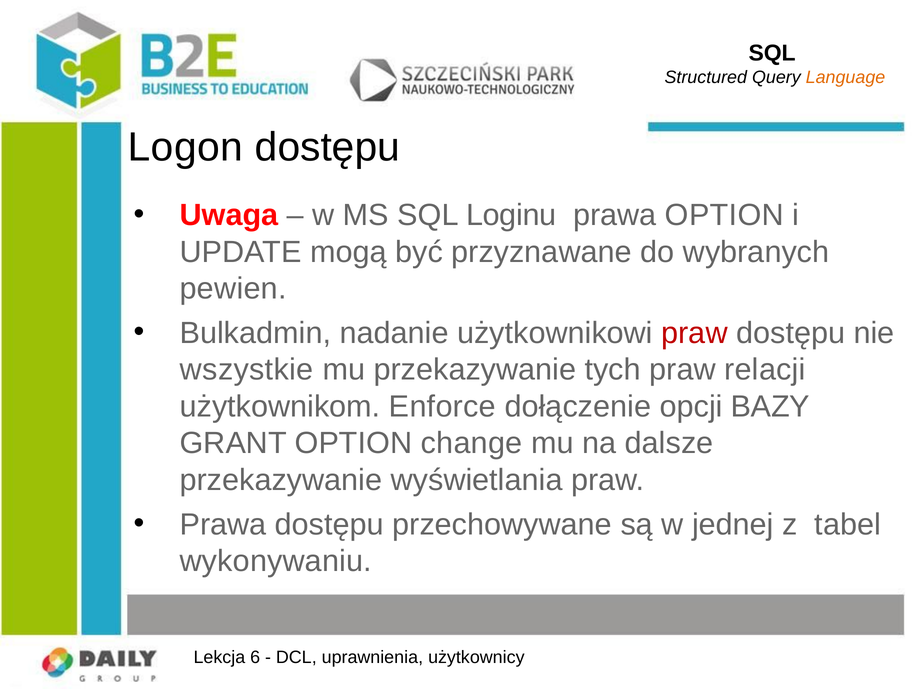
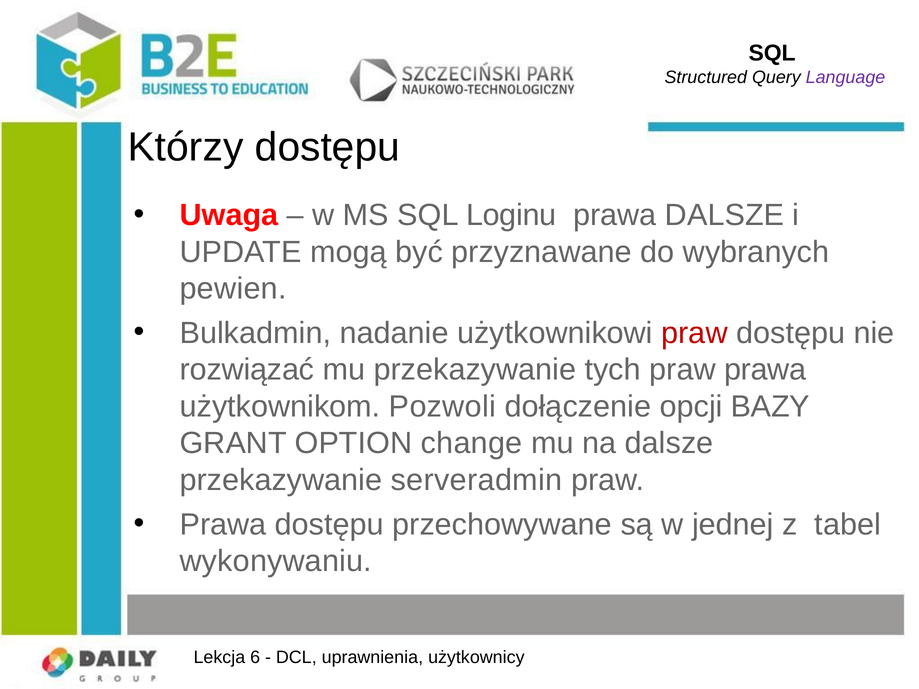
Language colour: orange -> purple
Logon: Logon -> Którzy
prawa OPTION: OPTION -> DALSZE
wszystkie: wszystkie -> rozwiązać
praw relacji: relacji -> prawa
Enforce: Enforce -> Pozwoli
wyświetlania: wyświetlania -> serveradmin
